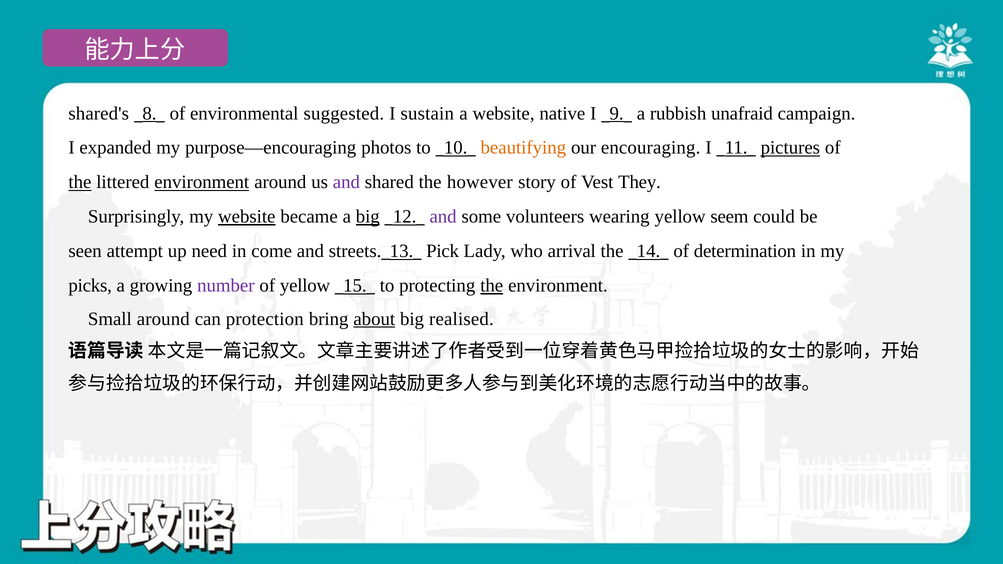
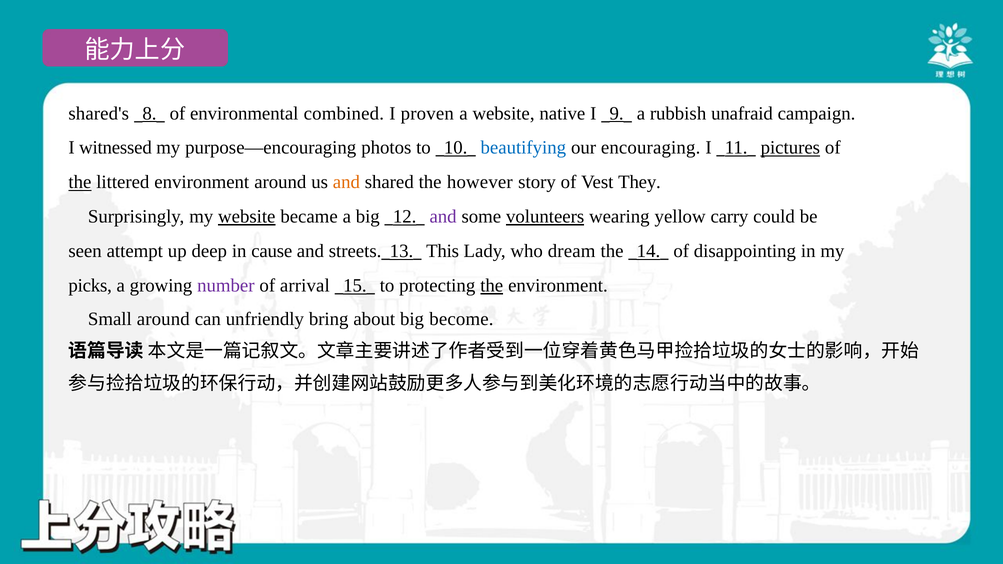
suggested: suggested -> combined
sustain: sustain -> proven
expanded: expanded -> witnessed
beautifying colour: orange -> blue
environment at (202, 182) underline: present -> none
and at (346, 182) colour: purple -> orange
big at (368, 217) underline: present -> none
volunteers underline: none -> present
seem: seem -> carry
need: need -> deep
come: come -> cause
Pick: Pick -> This
arrival: arrival -> dream
determination: determination -> disappointing
of yellow: yellow -> arrival
protection: protection -> unfriendly
about underline: present -> none
realised: realised -> become
